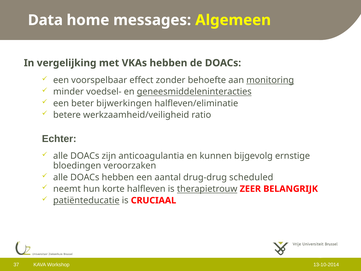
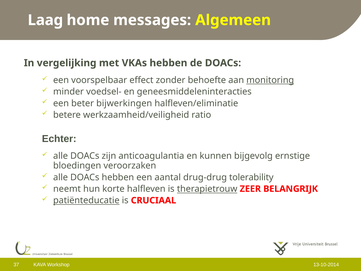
Data: Data -> Laag
geneesmiddeleninteracties underline: present -> none
scheduled: scheduled -> tolerability
